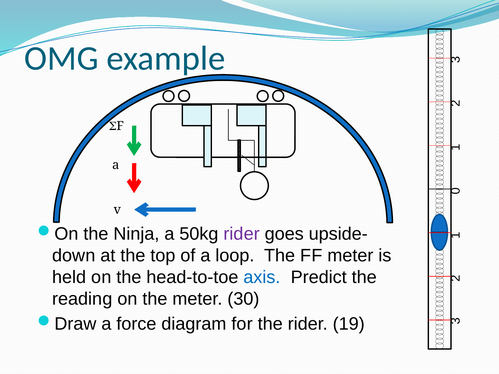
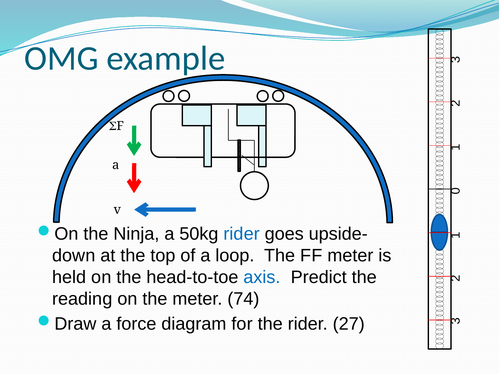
rider at (242, 234) colour: purple -> blue
30: 30 -> 74
19: 19 -> 27
